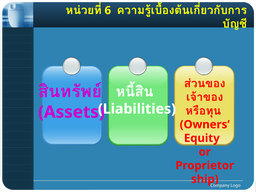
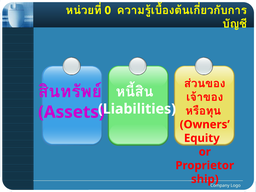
6: 6 -> 0
